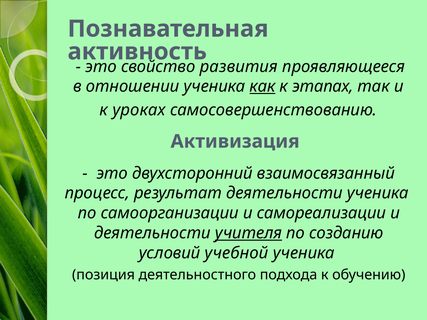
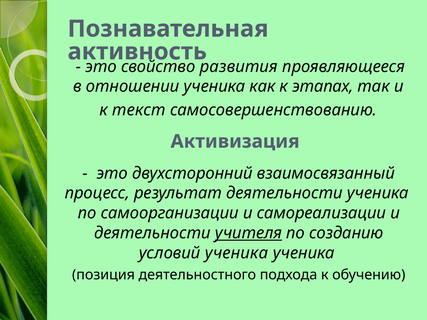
как underline: present -> none
уроках: уроках -> текст
условий учебной: учебной -> ученика
